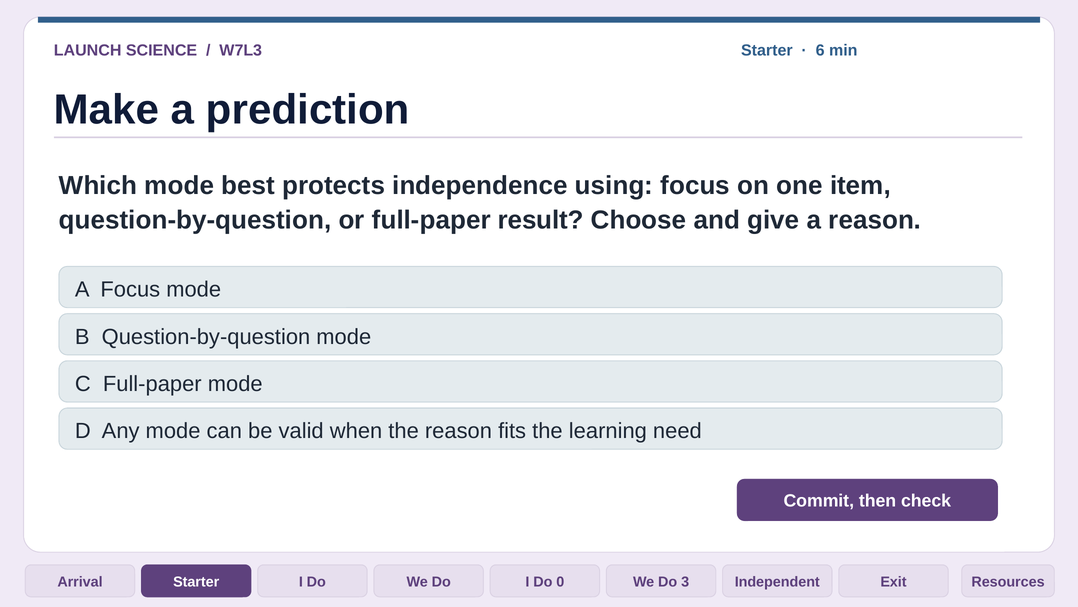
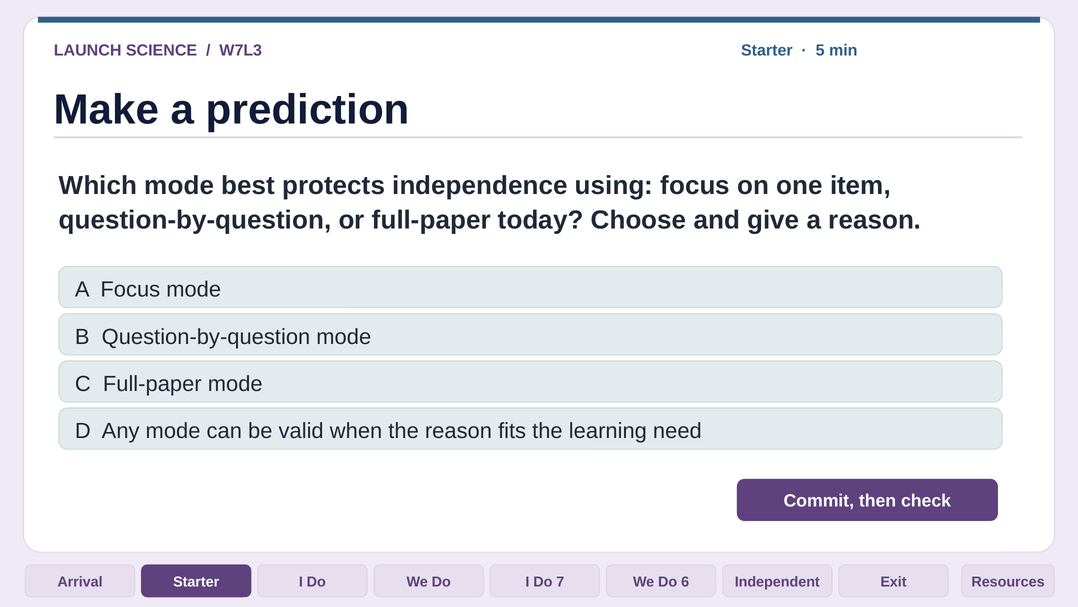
6: 6 -> 5
result: result -> today
0: 0 -> 7
3: 3 -> 6
